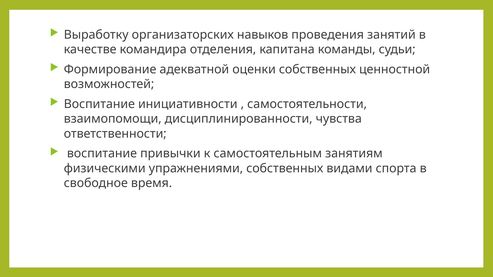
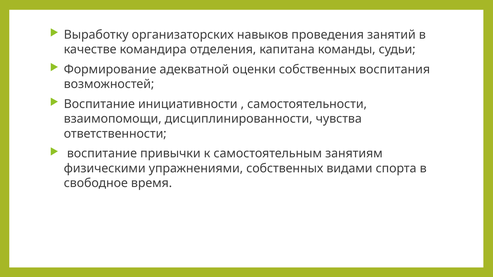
ценностной: ценностной -> воспитания
